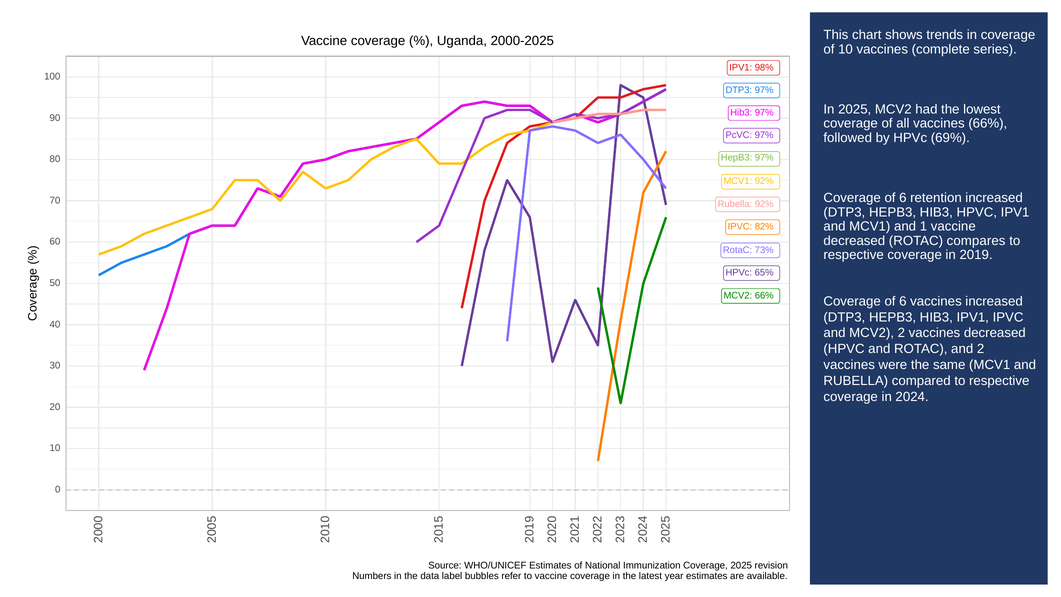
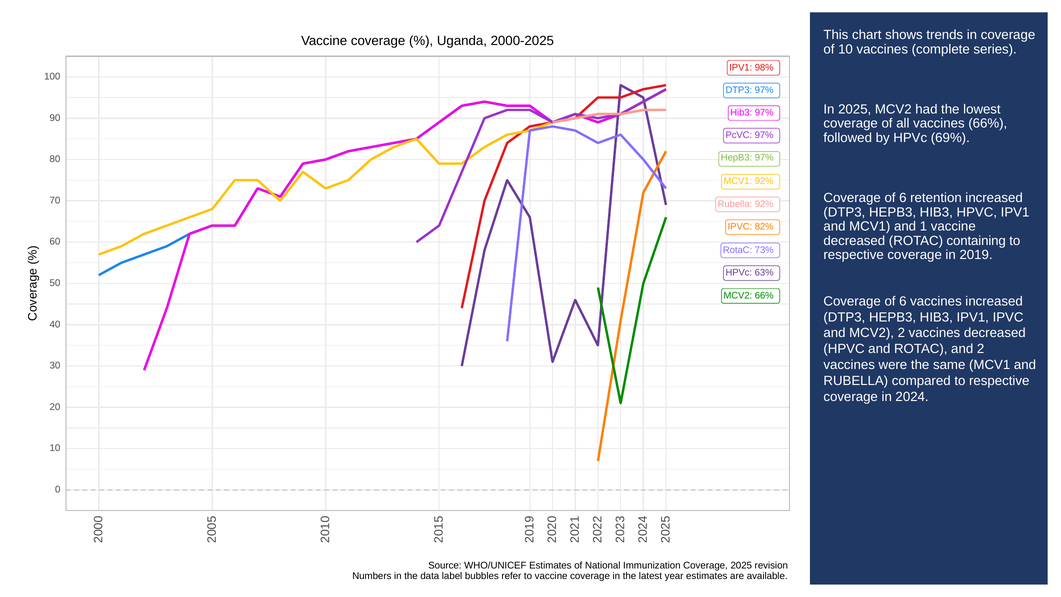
compares: compares -> containing
65%: 65% -> 63%
